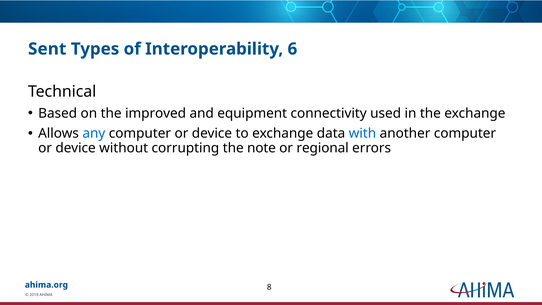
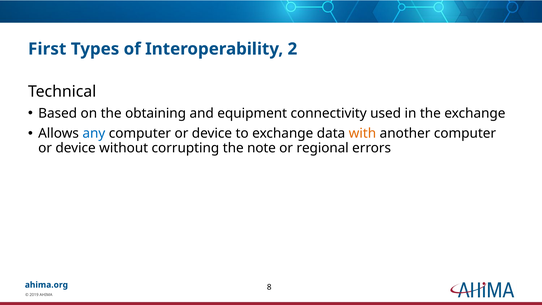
Sent: Sent -> First
6: 6 -> 2
improved: improved -> obtaining
with colour: blue -> orange
